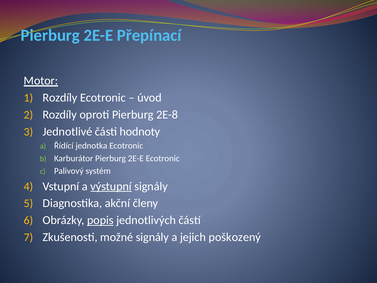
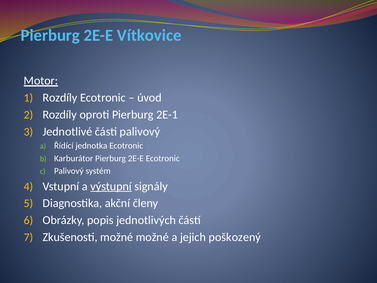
Přepínací: Přepínací -> Vítkovice
2E-8: 2E-8 -> 2E-1
části hodnoty: hodnoty -> palivový
popis underline: present -> none
možné signály: signály -> možné
